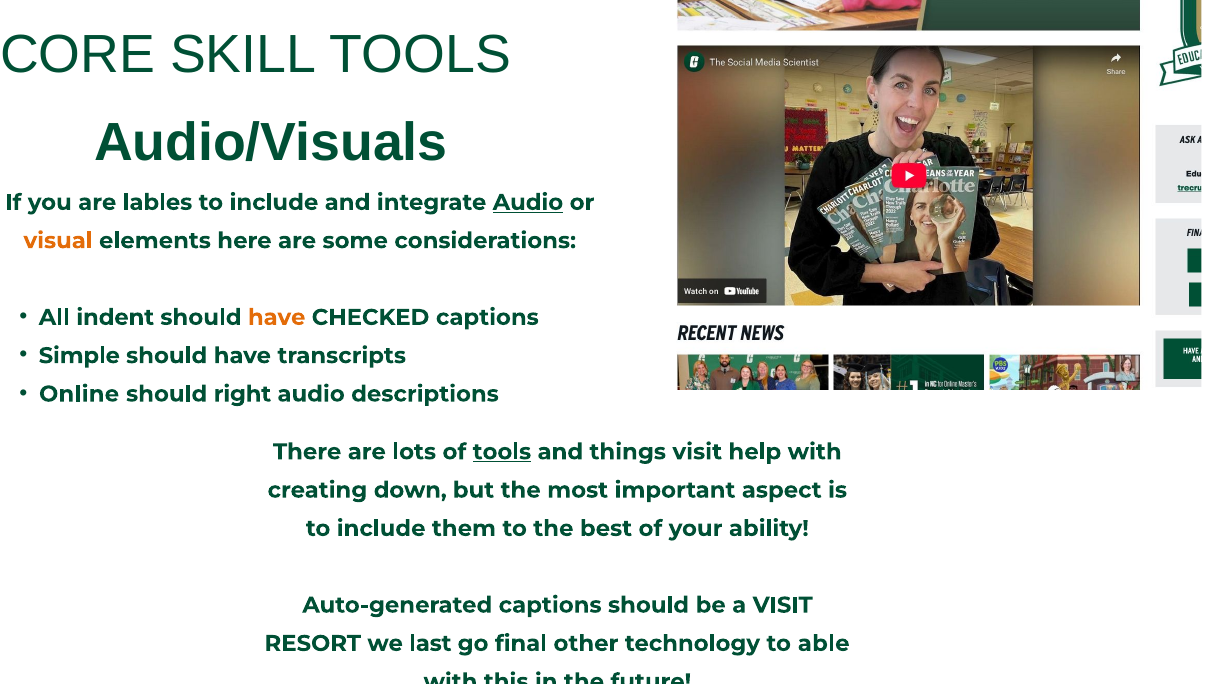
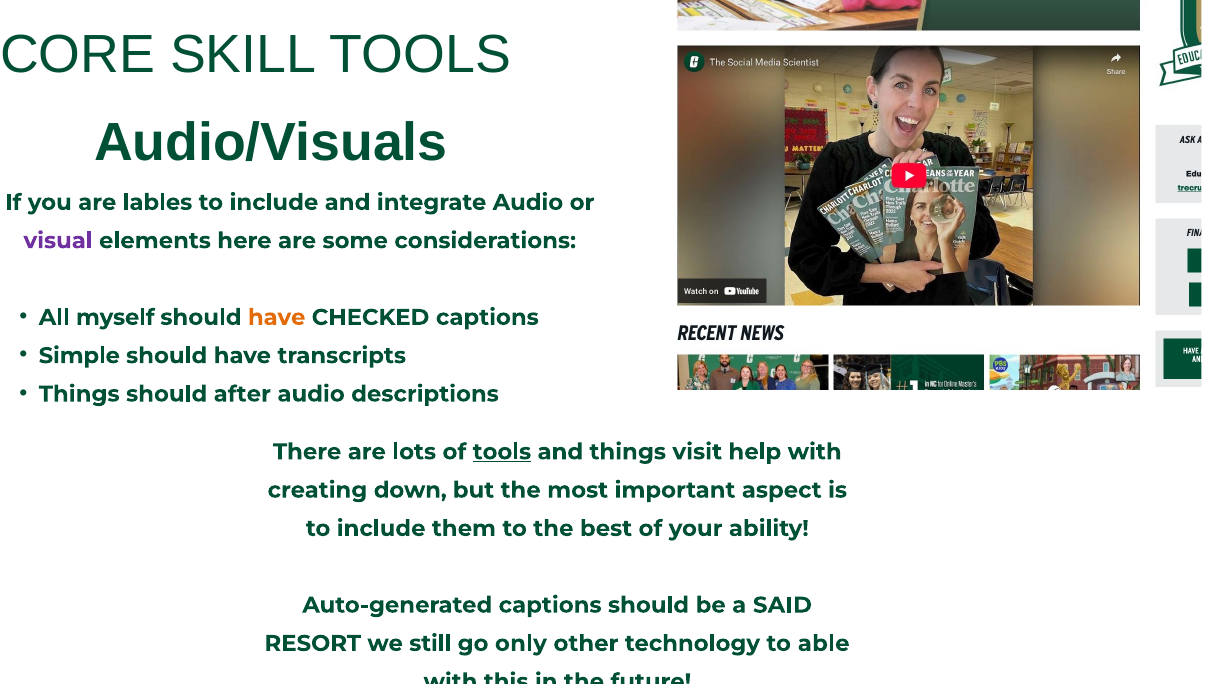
Audio at (528, 202) underline: present -> none
visual colour: orange -> purple
indent: indent -> myself
Online at (79, 394): Online -> Things
right: right -> after
a VISIT: VISIT -> SAID
last: last -> still
final: final -> only
